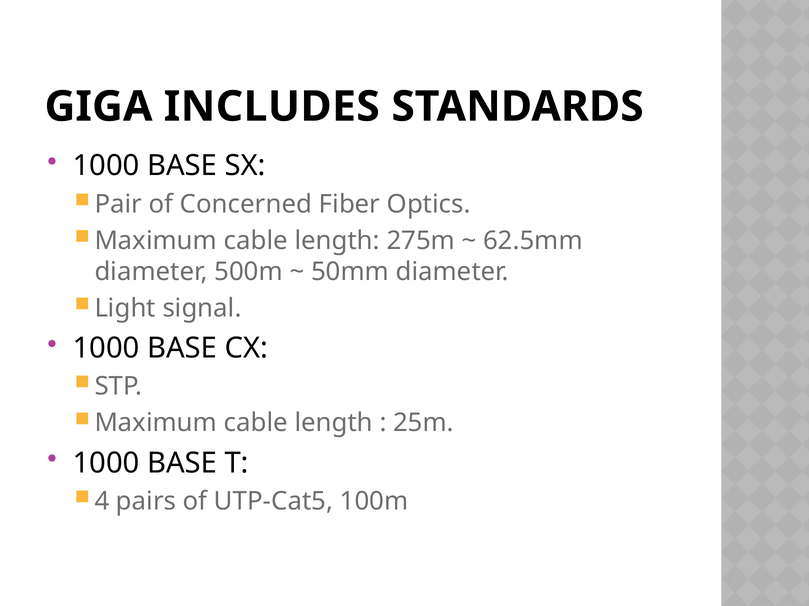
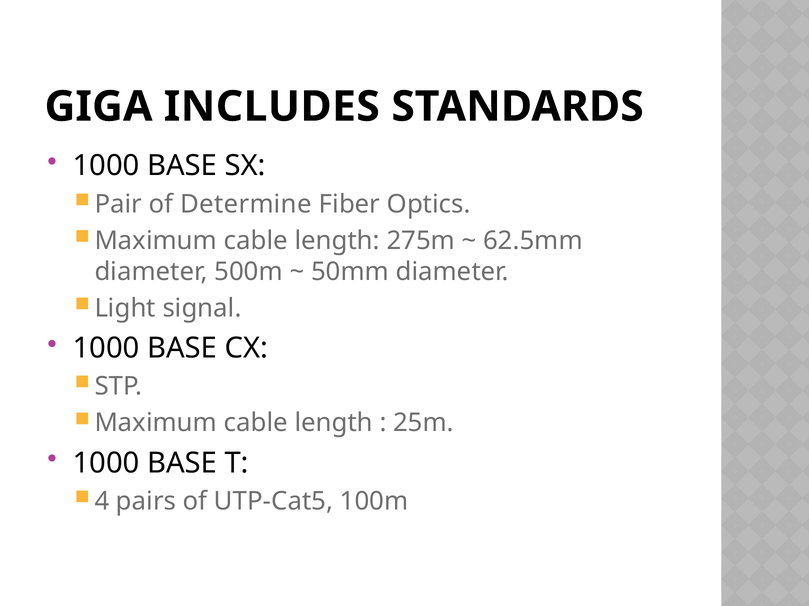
Concerned: Concerned -> Determine
